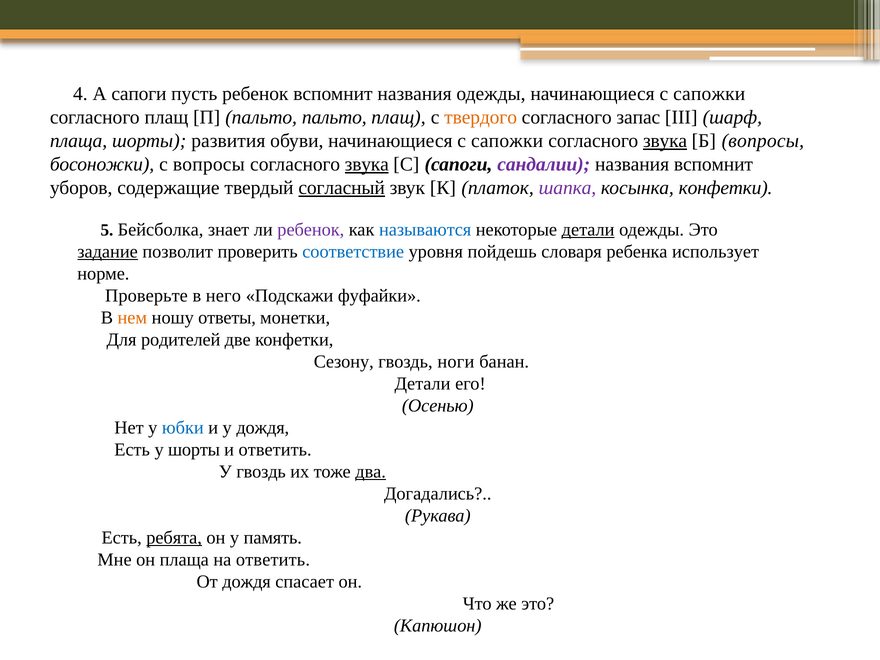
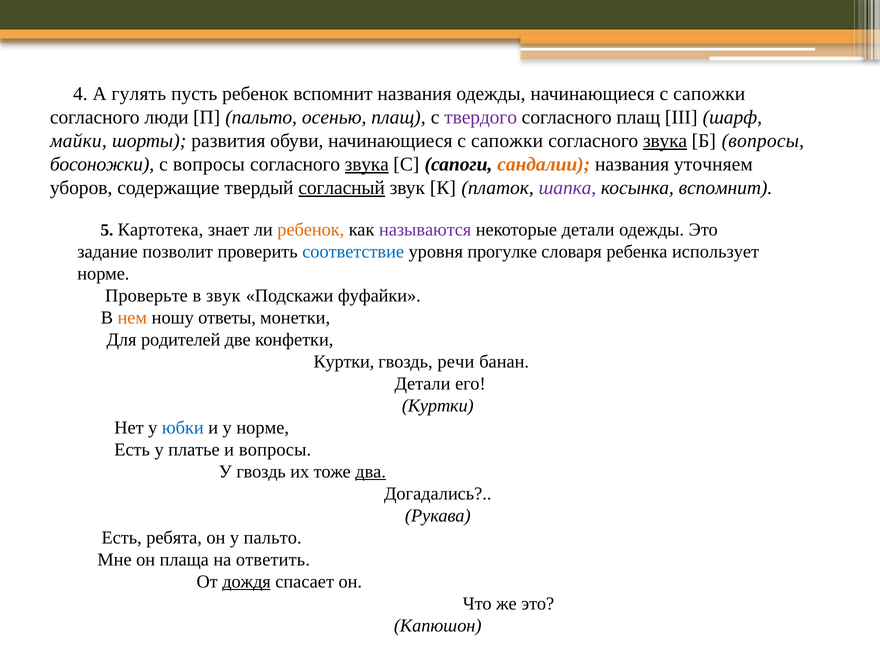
А сапоги: сапоги -> гулять
согласного плащ: плащ -> люди
пальто пальто: пальто -> осенью
твердого colour: orange -> purple
согласного запас: запас -> плащ
плаща at (79, 141): плаща -> майки
сандалии colour: purple -> orange
названия вспомнит: вспомнит -> уточняем
косынка конфетки: конфетки -> вспомнит
Бейсболка: Бейсболка -> Картотека
ребенок at (311, 230) colour: purple -> orange
называются colour: blue -> purple
детали at (588, 230) underline: present -> none
задание underline: present -> none
пойдешь: пойдешь -> прогулке
в него: него -> звук
Сезону at (344, 362): Сезону -> Куртки
ноги: ноги -> речи
Осенью at (438, 406): Осенью -> Куртки
у дождя: дождя -> норме
у шорты: шорты -> платье
и ответить: ответить -> вопросы
ребята underline: present -> none
у память: память -> пальто
дождя at (247, 582) underline: none -> present
